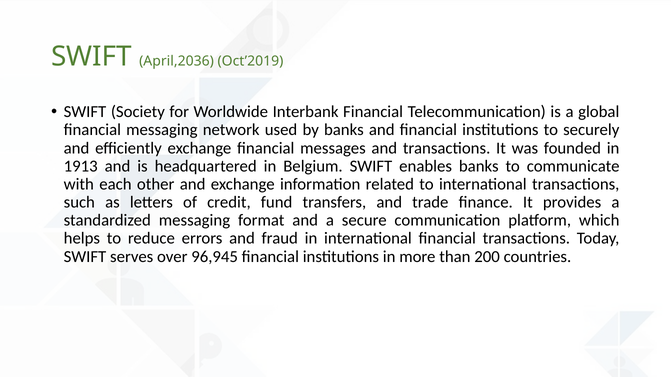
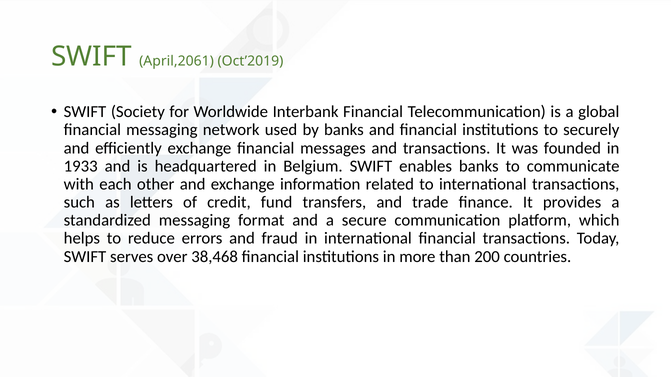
April,2036: April,2036 -> April,2061
1913: 1913 -> 1933
96,945: 96,945 -> 38,468
